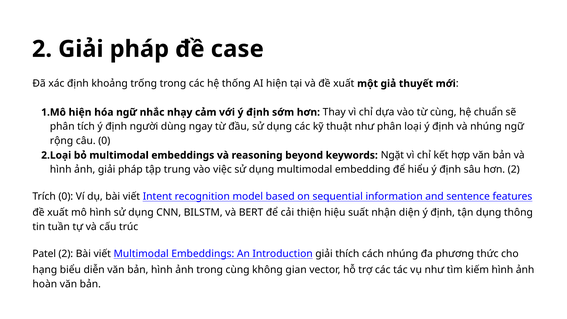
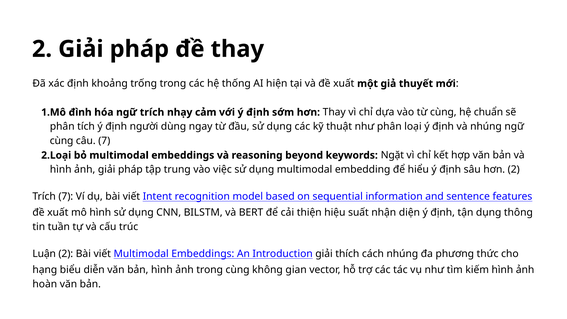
đề case: case -> thay
hiện: hiện -> đình
ngữ nhắc: nhắc -> trích
rộng at (62, 141): rộng -> cùng
câu 0: 0 -> 7
Trích 0: 0 -> 7
Patel: Patel -> Luận
